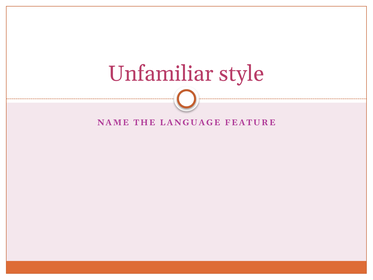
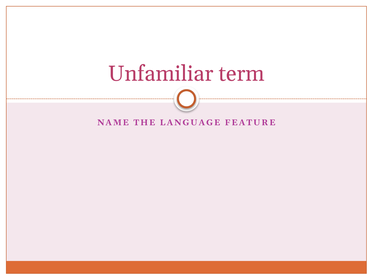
style: style -> term
